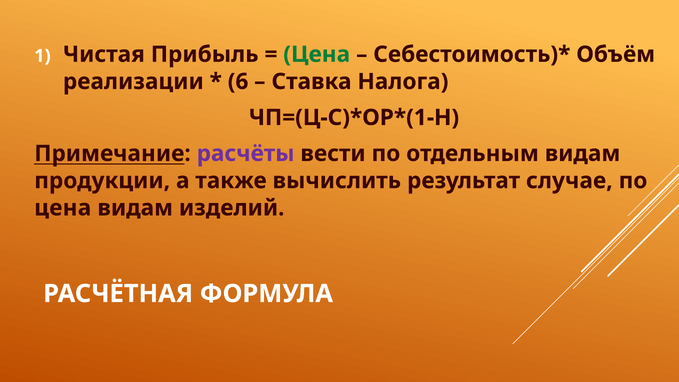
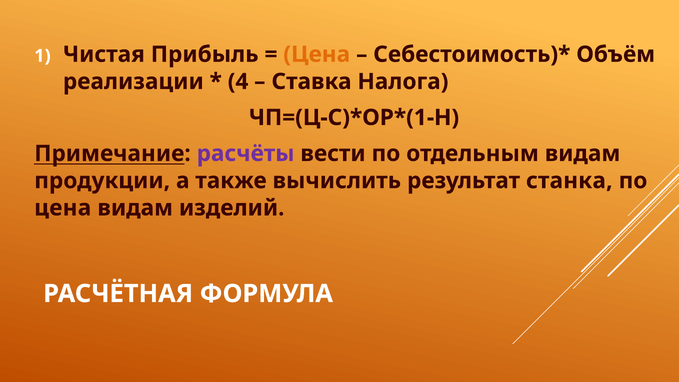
Цена at (317, 54) colour: green -> orange
6: 6 -> 4
случае: случае -> станка
